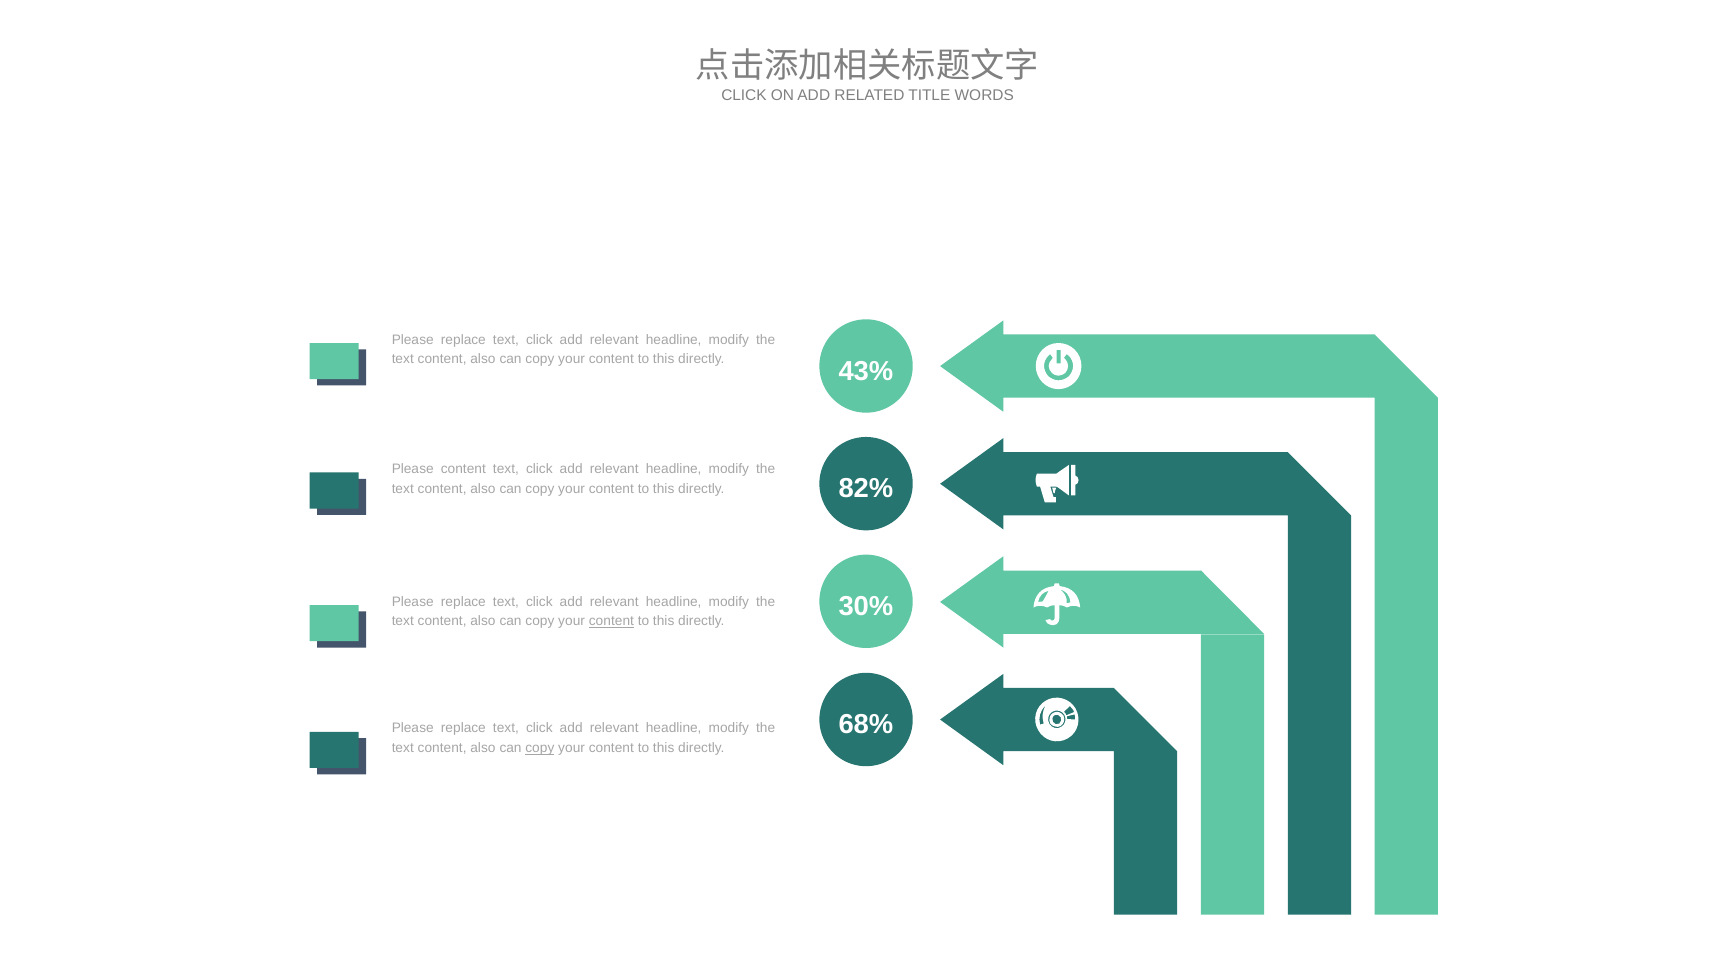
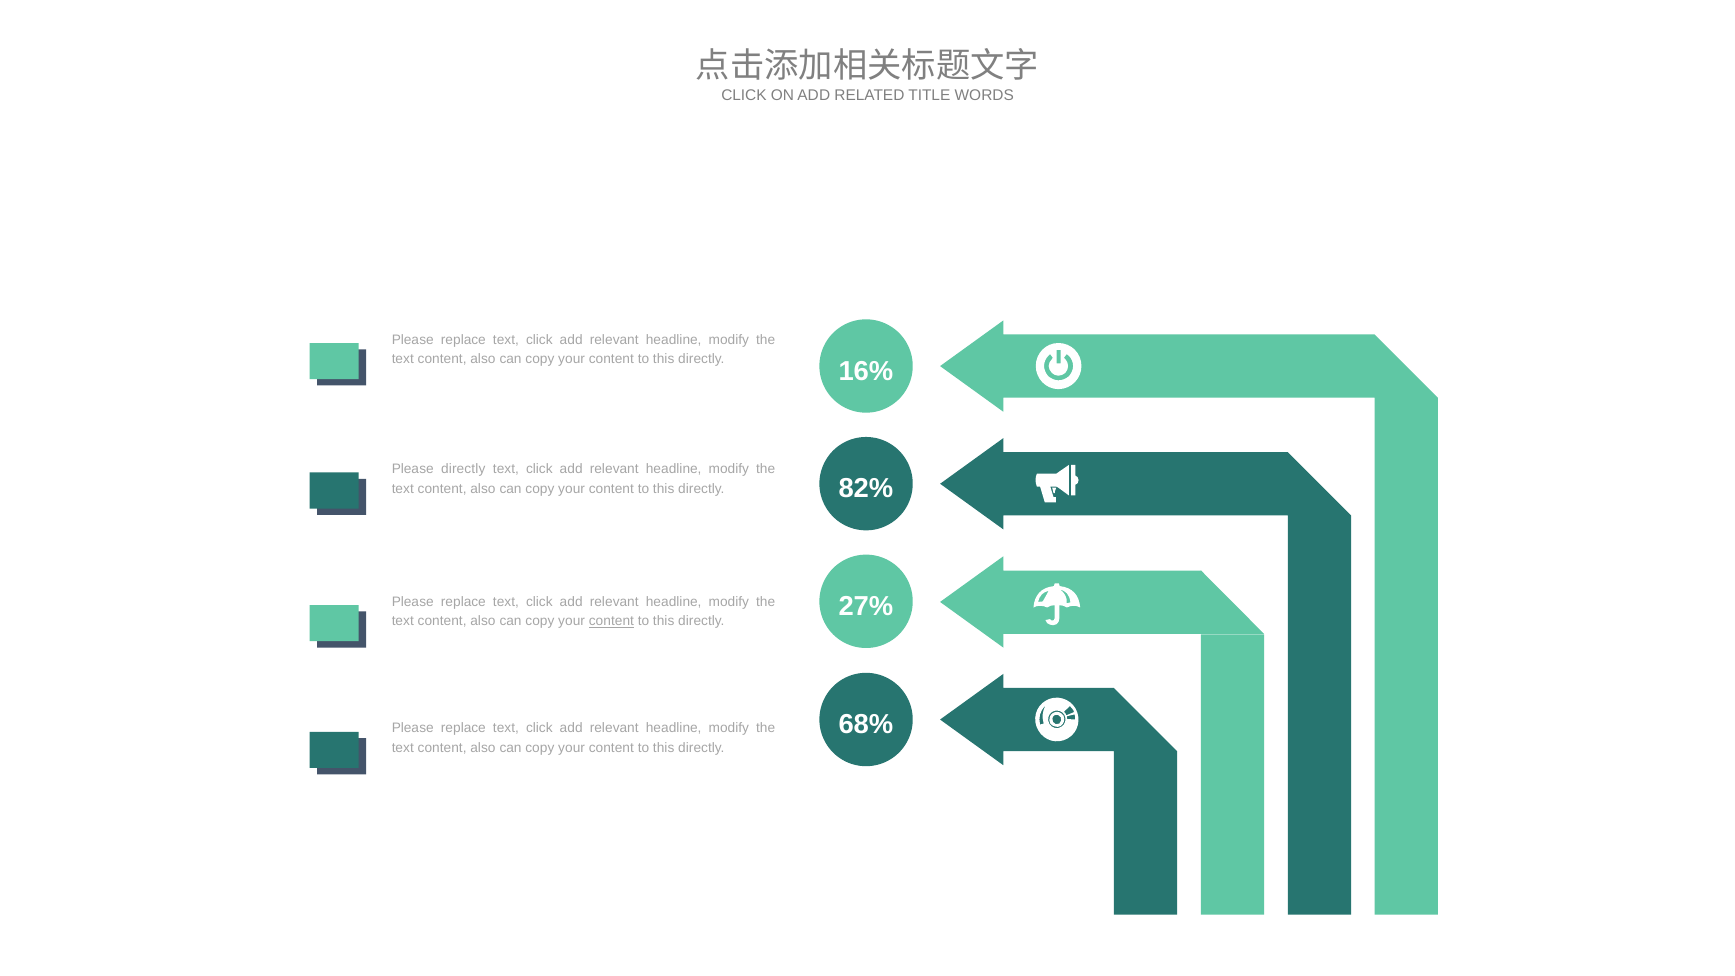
43%: 43% -> 16%
Please content: content -> directly
30%: 30% -> 27%
copy at (540, 748) underline: present -> none
